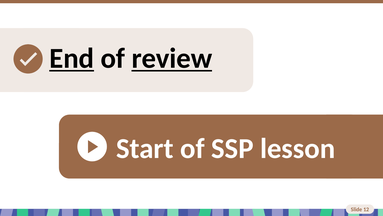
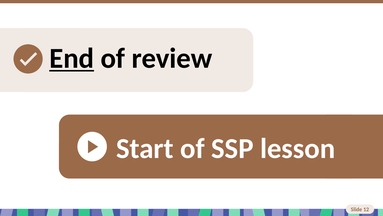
review underline: present -> none
